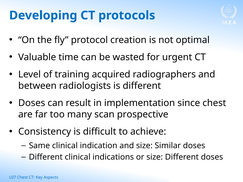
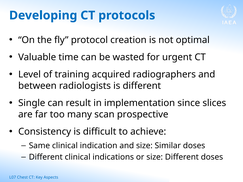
Doses at (32, 103): Doses -> Single
since chest: chest -> slices
